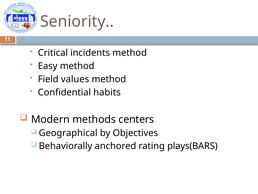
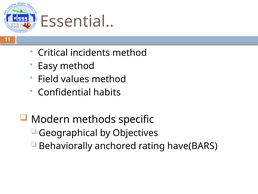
Seniority: Seniority -> Essential
centers: centers -> specific
plays(BARS: plays(BARS -> have(BARS
